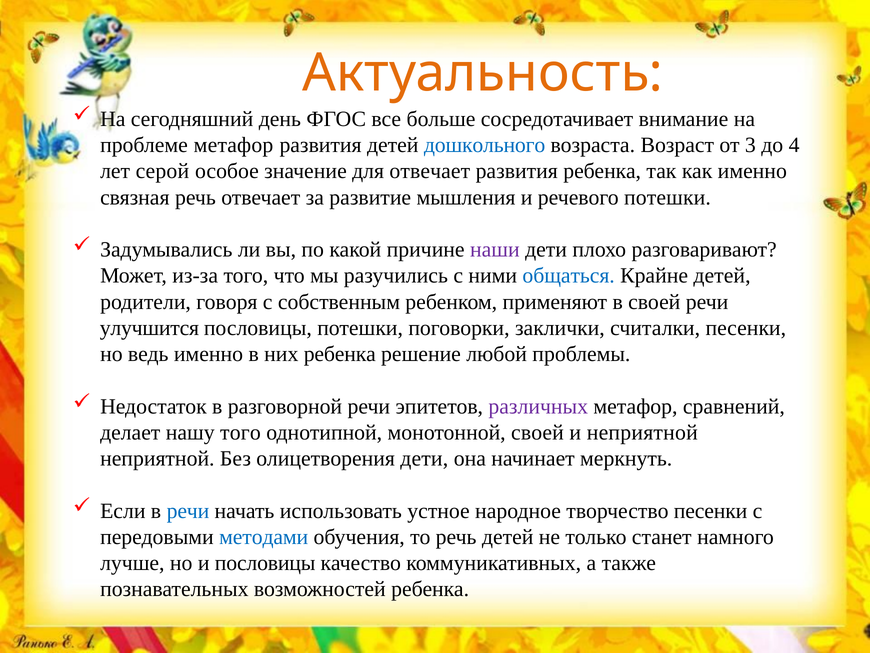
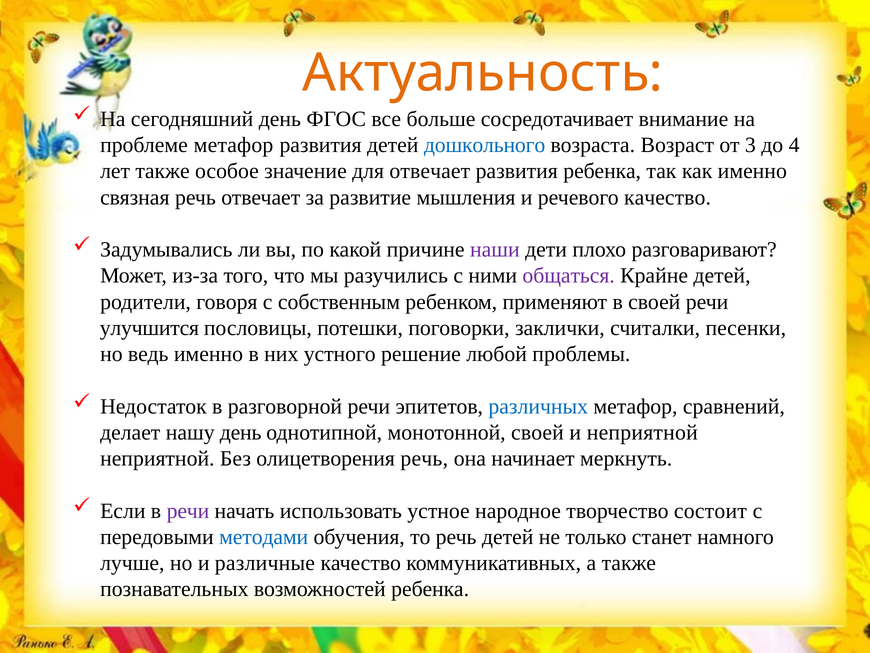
лет серой: серой -> также
речевого потешки: потешки -> качество
общаться colour: blue -> purple
них ребенка: ребенка -> устного
различных colour: purple -> blue
нашу того: того -> день
олицетворения дети: дети -> речь
речи at (188, 510) colour: blue -> purple
творчество песенки: песенки -> состоит
и пословицы: пословицы -> различные
